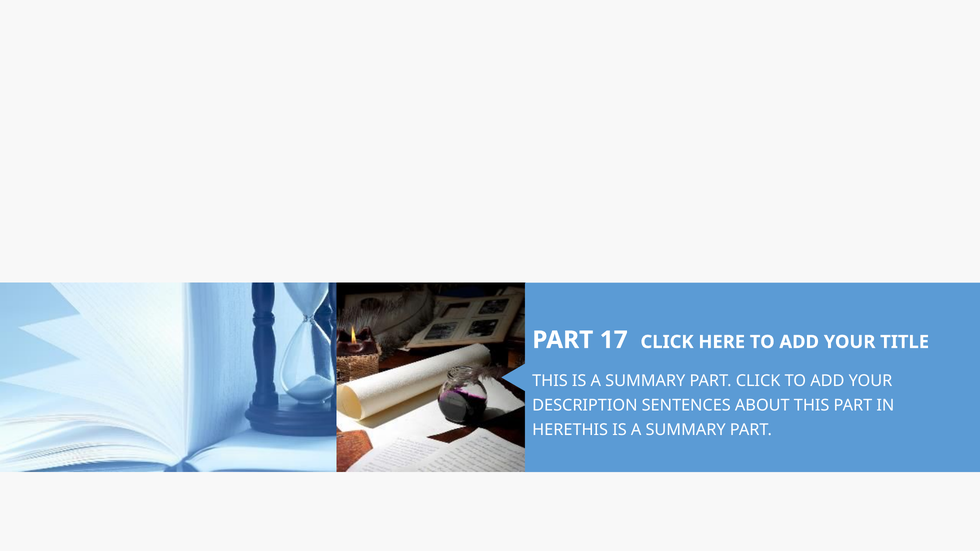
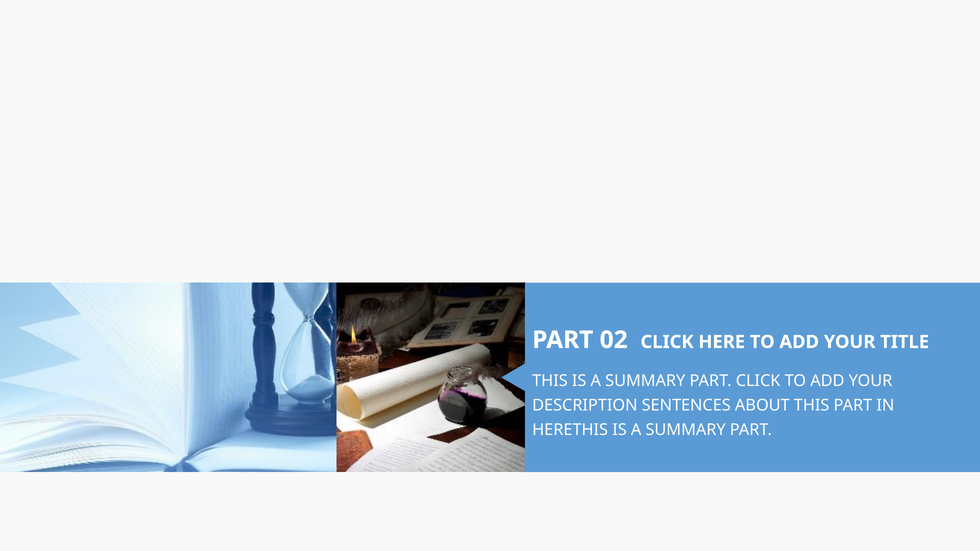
17: 17 -> 02
